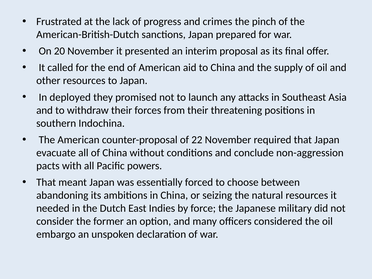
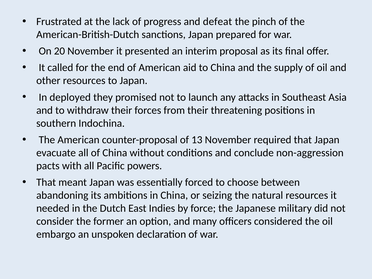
crimes: crimes -> defeat
22: 22 -> 13
